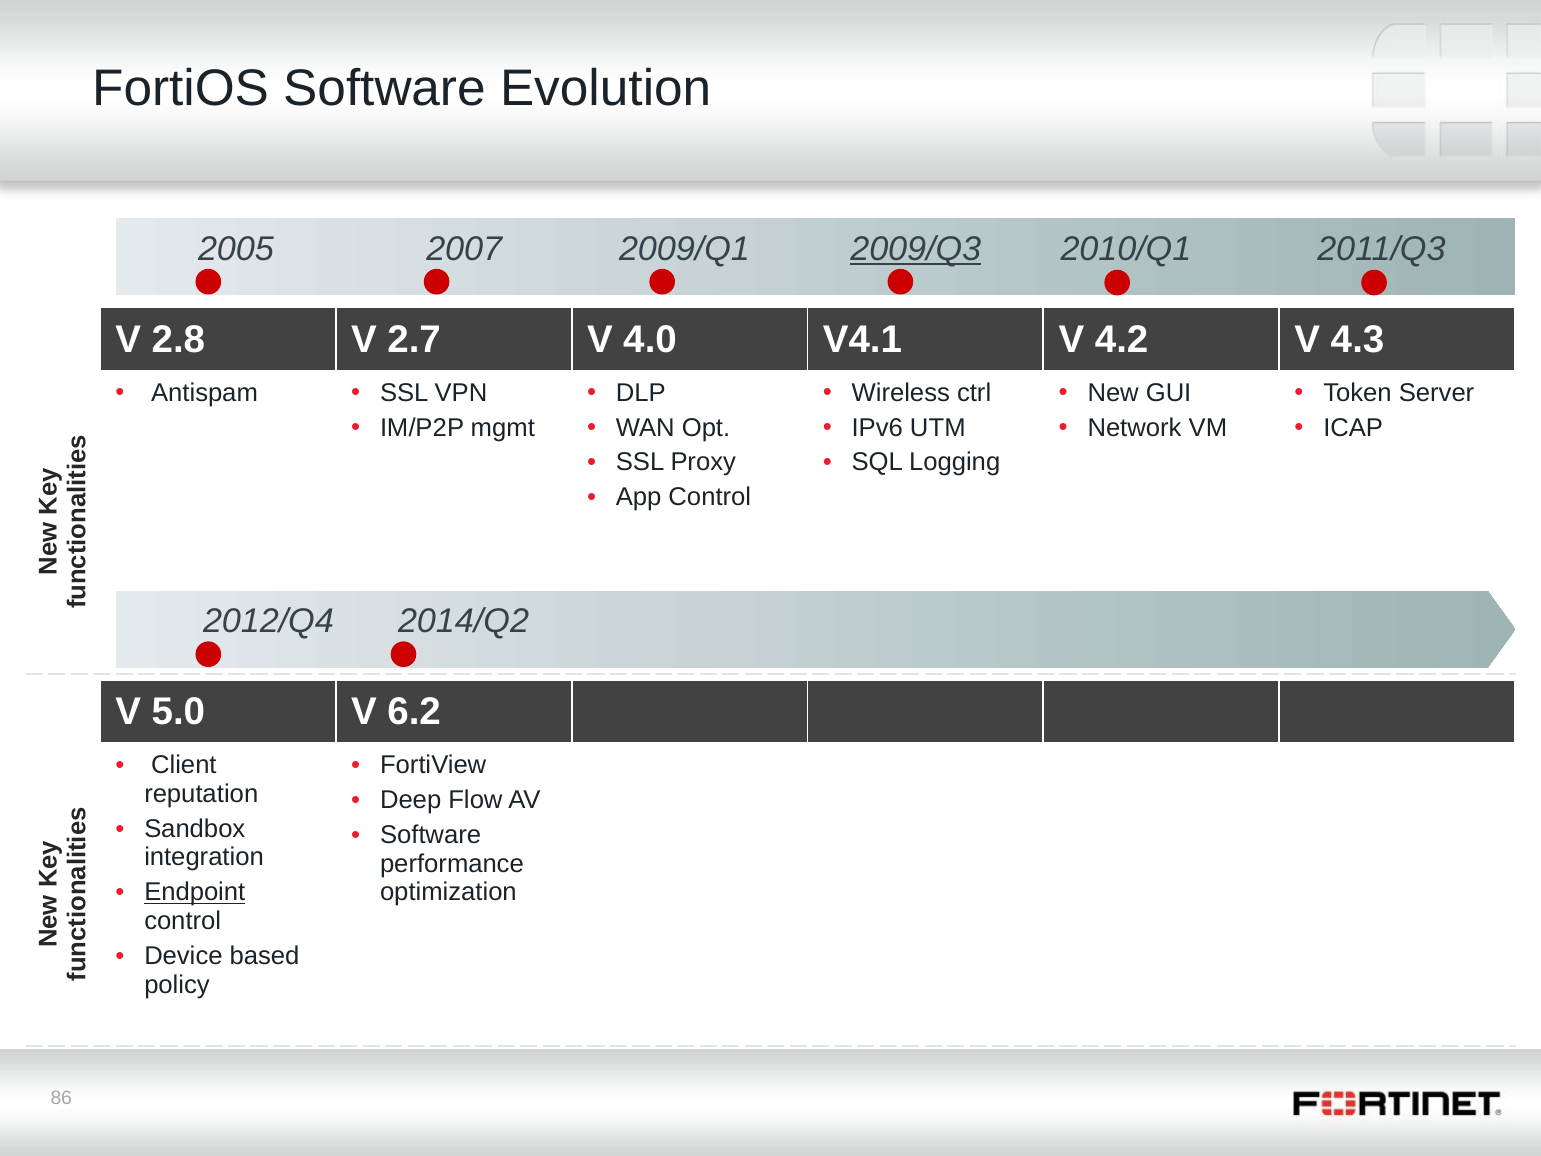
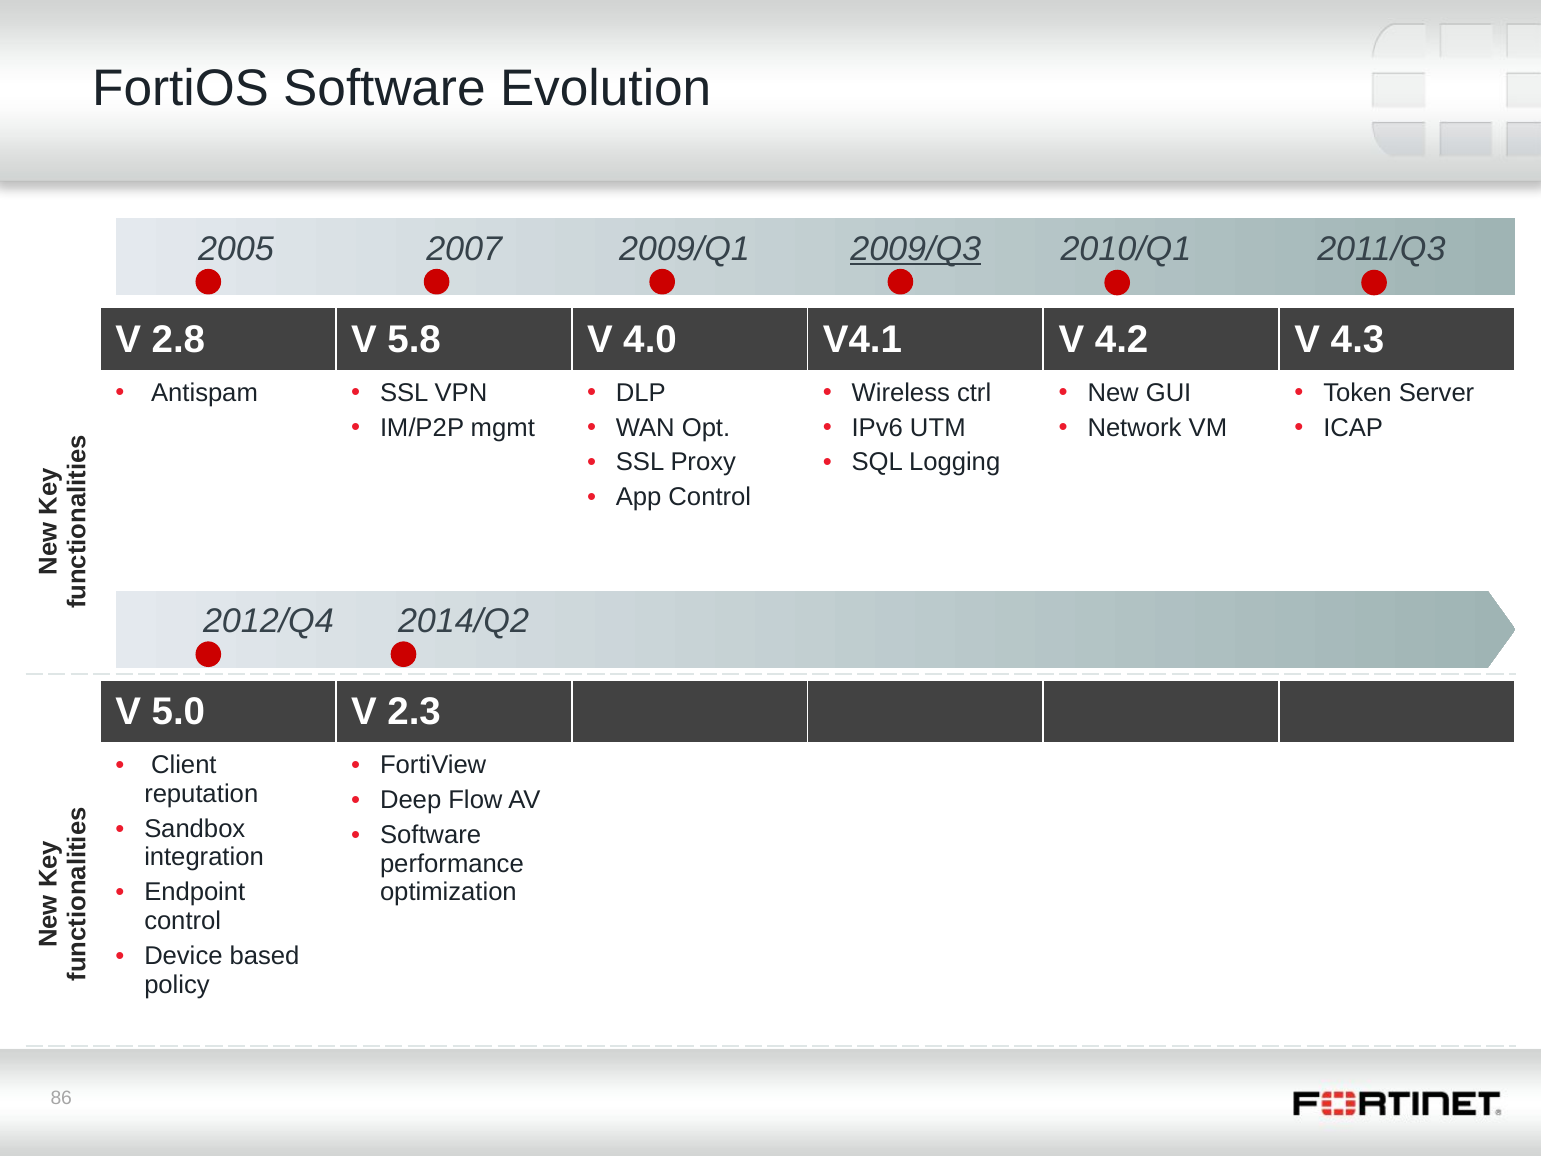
2.7: 2.7 -> 5.8
6.2: 6.2 -> 2.3
Endpoint underline: present -> none
